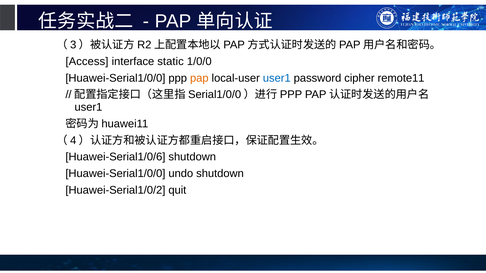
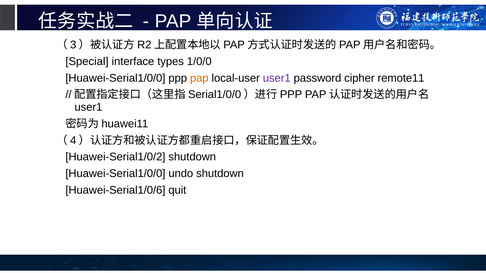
Access: Access -> Special
static: static -> types
user1 at (277, 78) colour: blue -> purple
Huawei-Serial1/0/6: Huawei-Serial1/0/6 -> Huawei-Serial1/0/2
Huawei-Serial1/0/2: Huawei-Serial1/0/2 -> Huawei-Serial1/0/6
